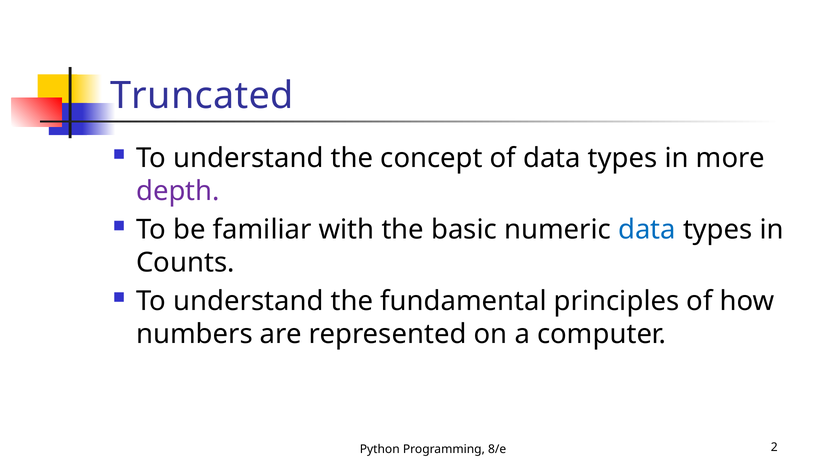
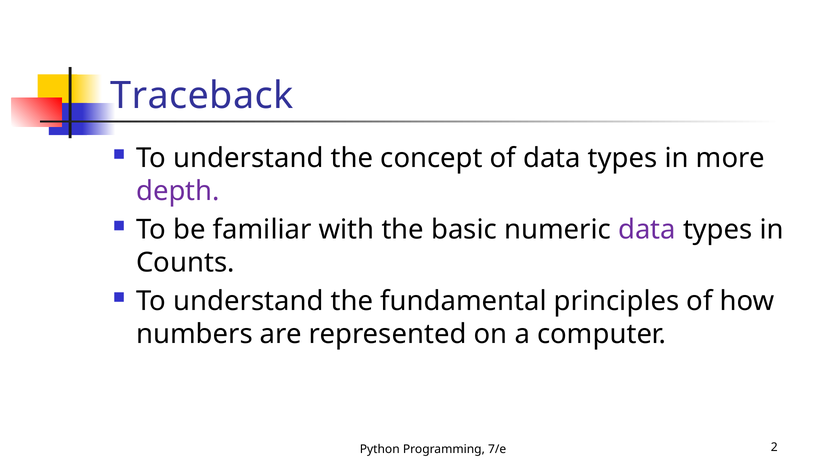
Truncated: Truncated -> Traceback
data at (647, 230) colour: blue -> purple
8/e: 8/e -> 7/e
